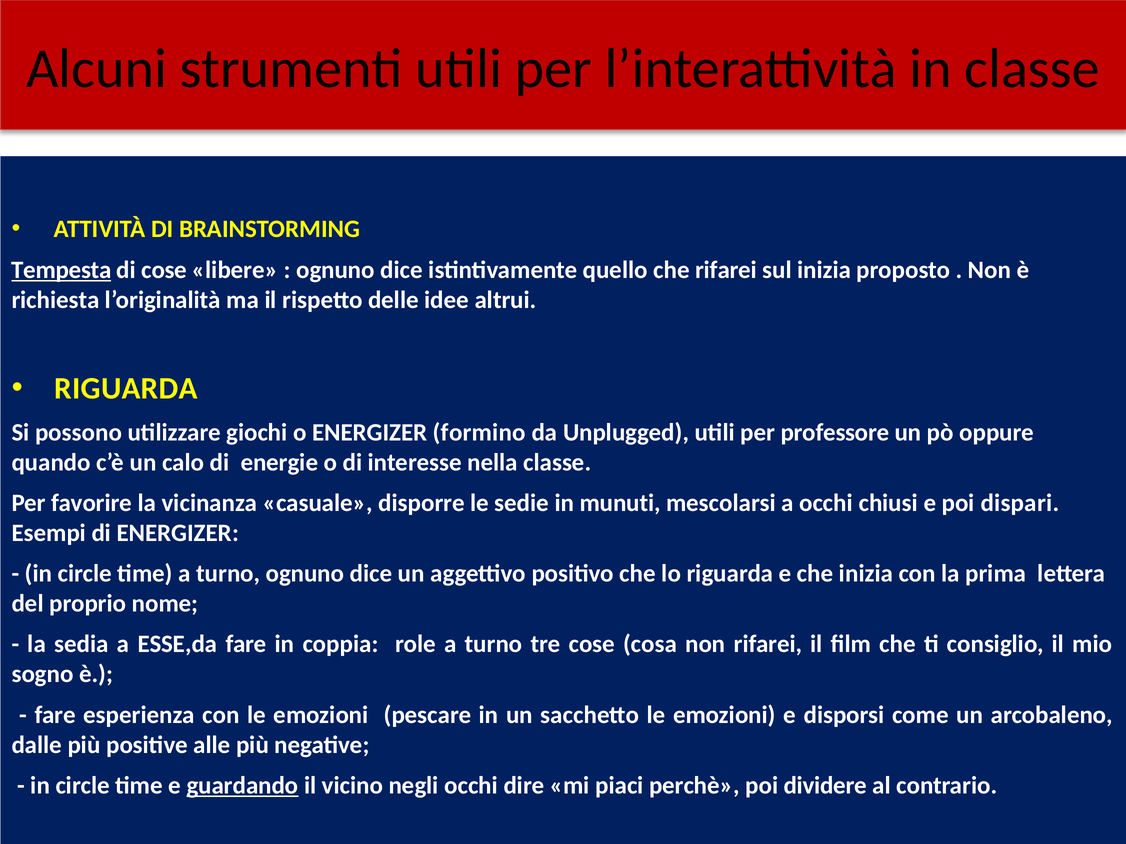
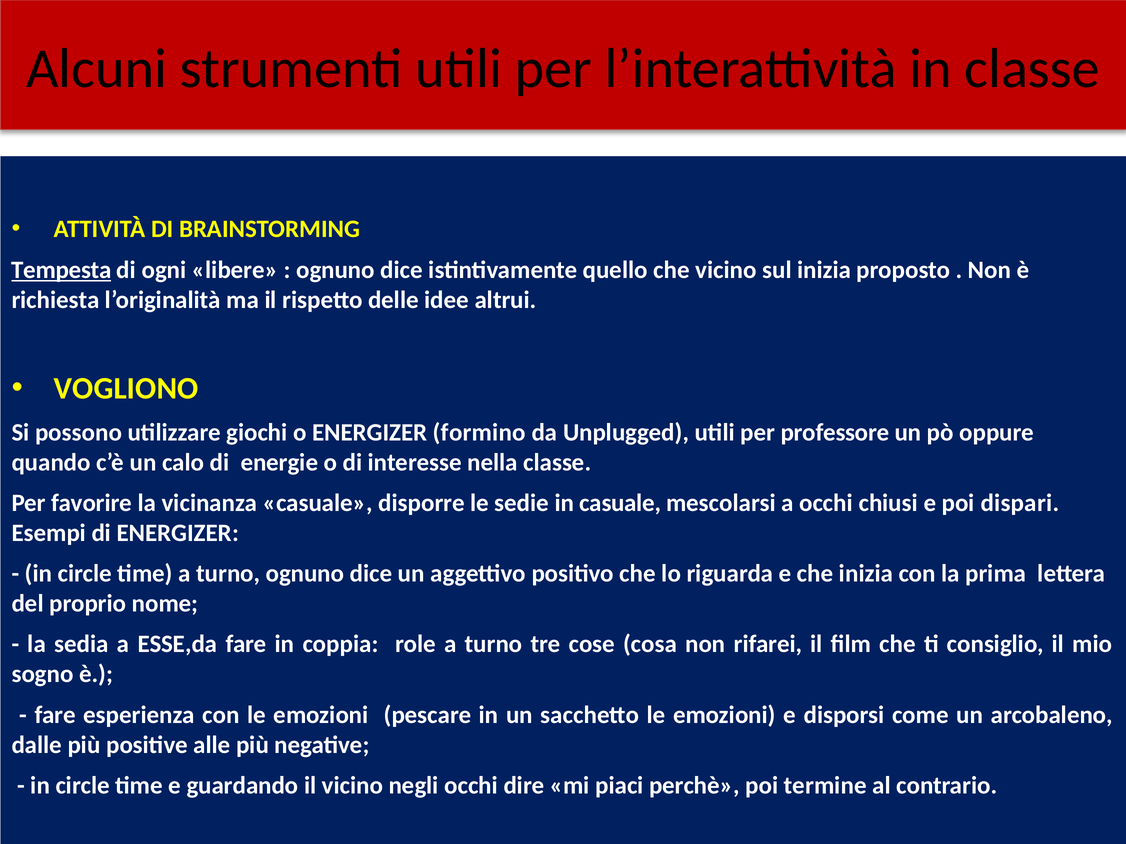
di cose: cose -> ogni
che rifarei: rifarei -> vicino
RIGUARDA at (126, 389): RIGUARDA -> VOGLIONO
in munuti: munuti -> casuale
guardando underline: present -> none
dividere: dividere -> termine
